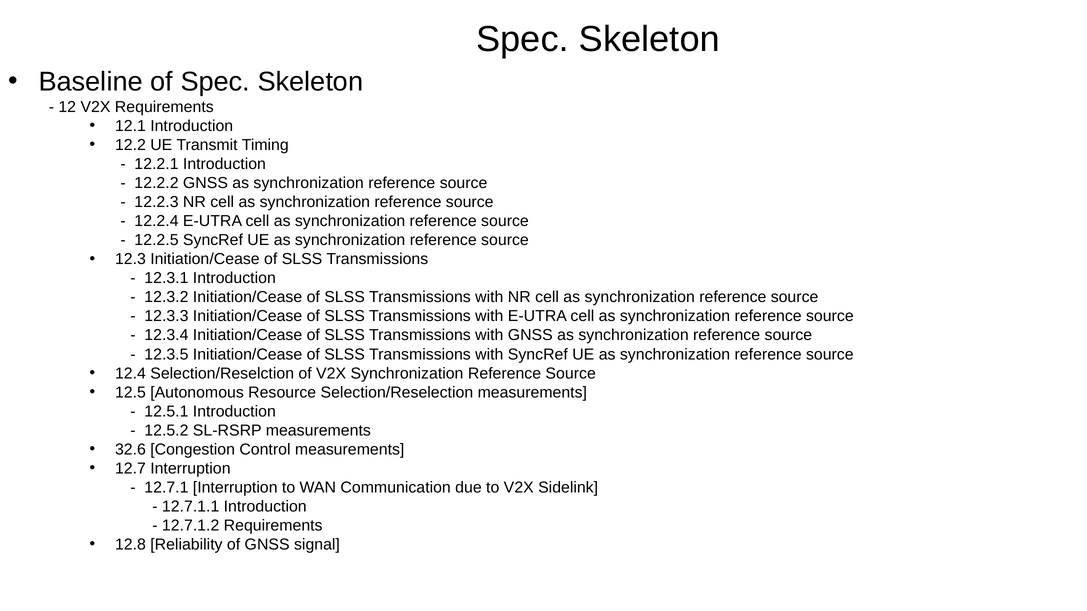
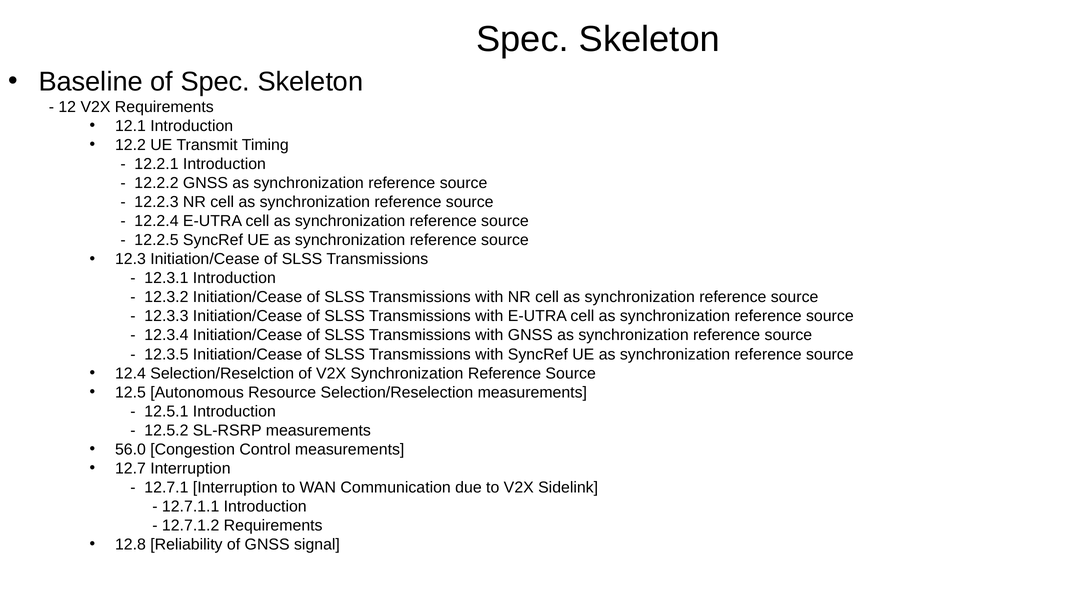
32.6: 32.6 -> 56.0
